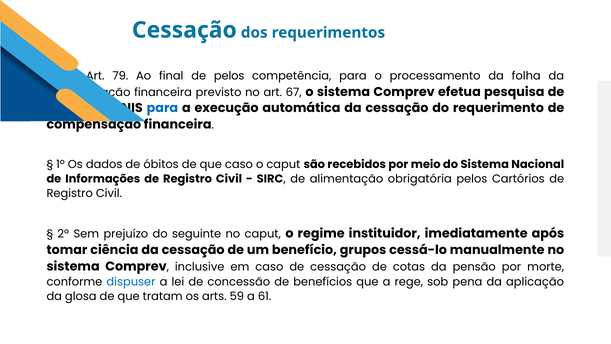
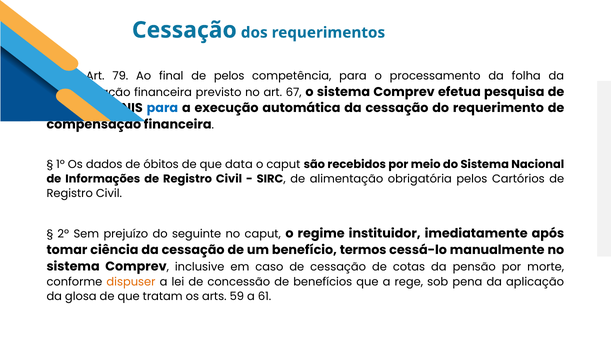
que caso: caso -> data
grupos: grupos -> termos
dispuser colour: blue -> orange
